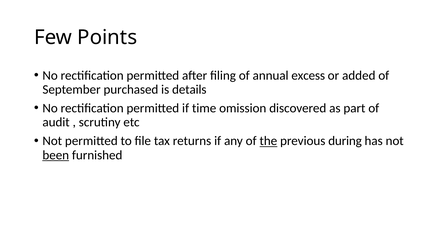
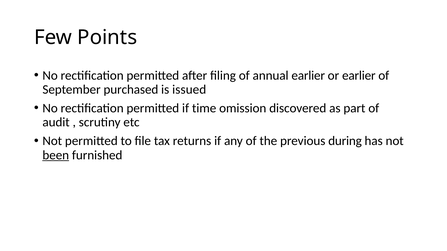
annual excess: excess -> earlier
or added: added -> earlier
details: details -> issued
the underline: present -> none
